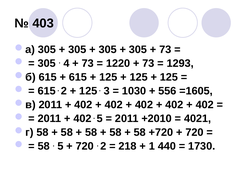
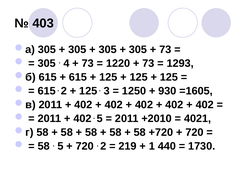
1030: 1030 -> 1250
556: 556 -> 930
218: 218 -> 219
